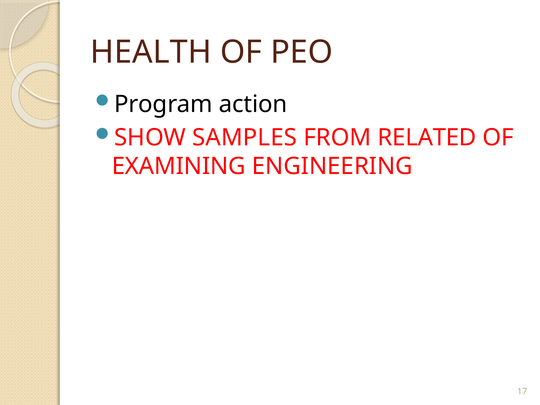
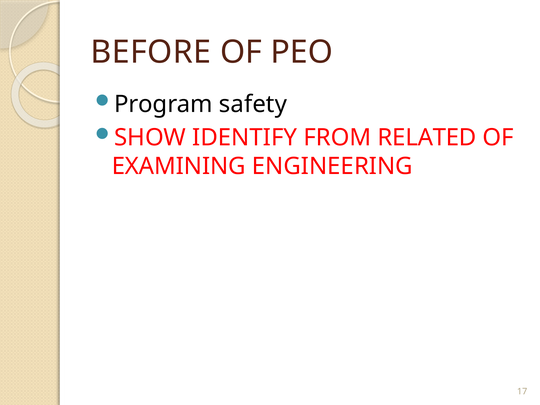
HEALTH: HEALTH -> BEFORE
action: action -> safety
SAMPLES: SAMPLES -> IDENTIFY
